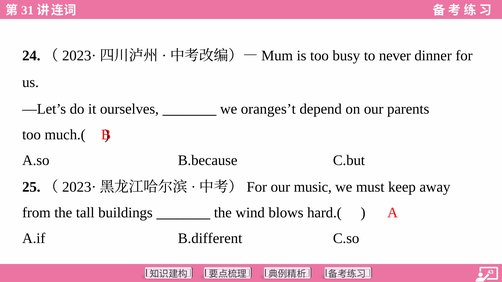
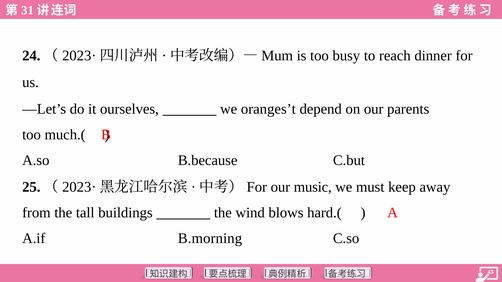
never: never -> reach
B.different: B.different -> B.morning
